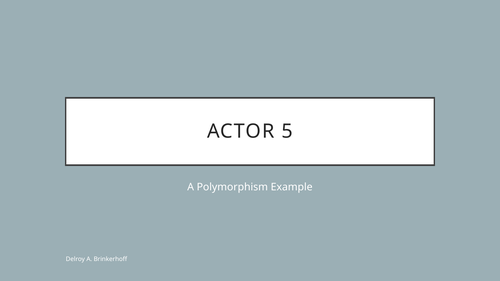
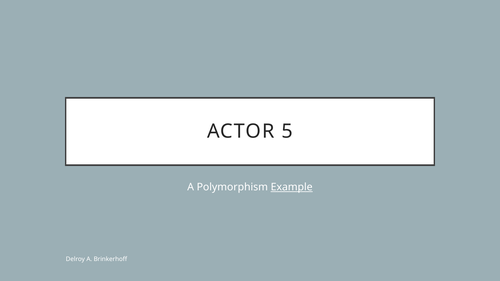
Example underline: none -> present
